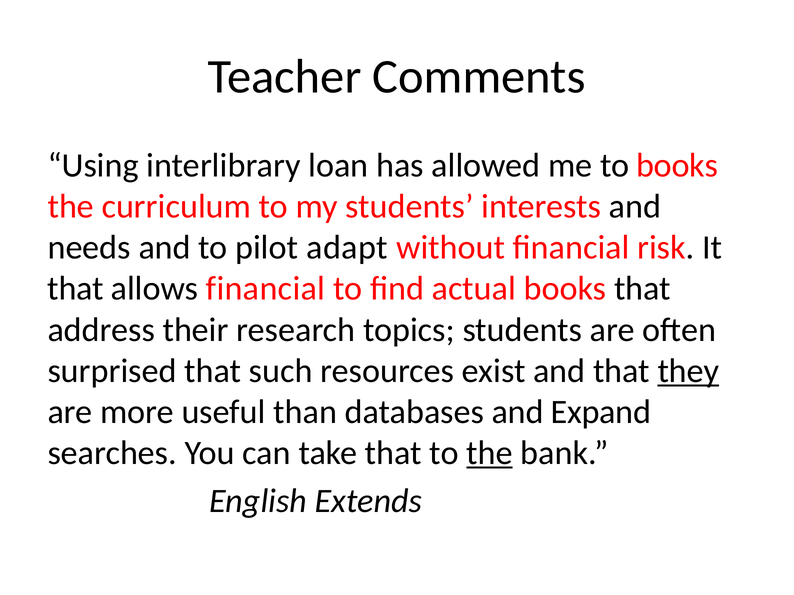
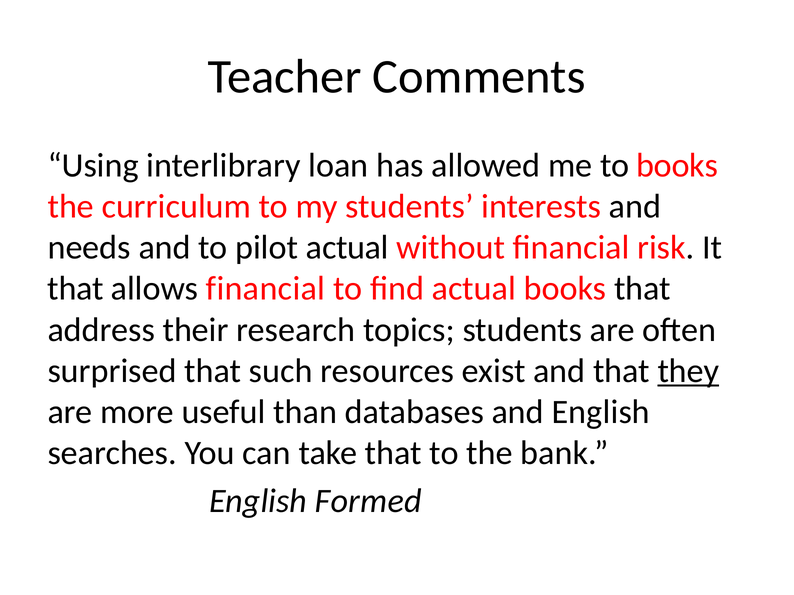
pilot adapt: adapt -> actual
and Expand: Expand -> English
the at (489, 453) underline: present -> none
Extends: Extends -> Formed
